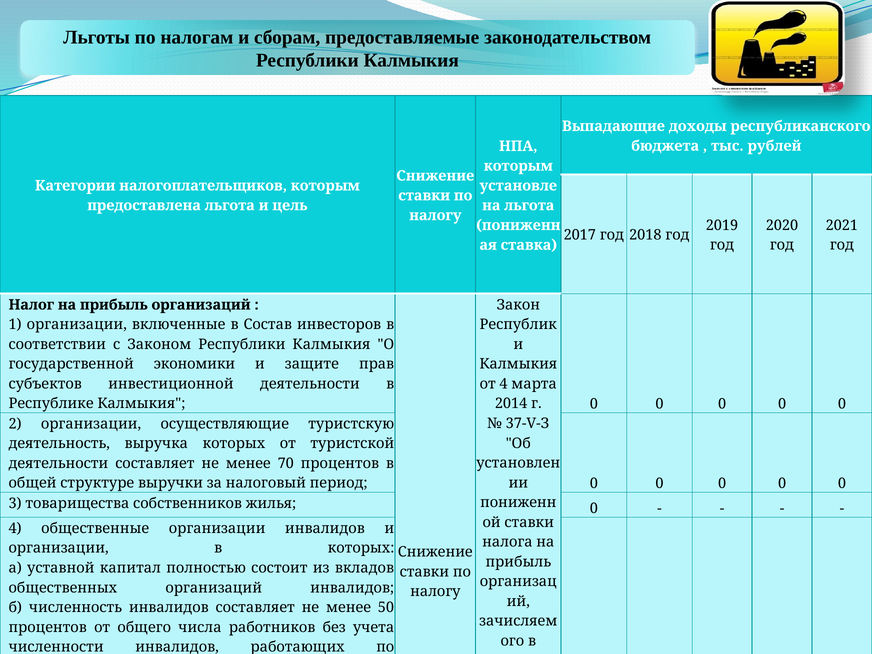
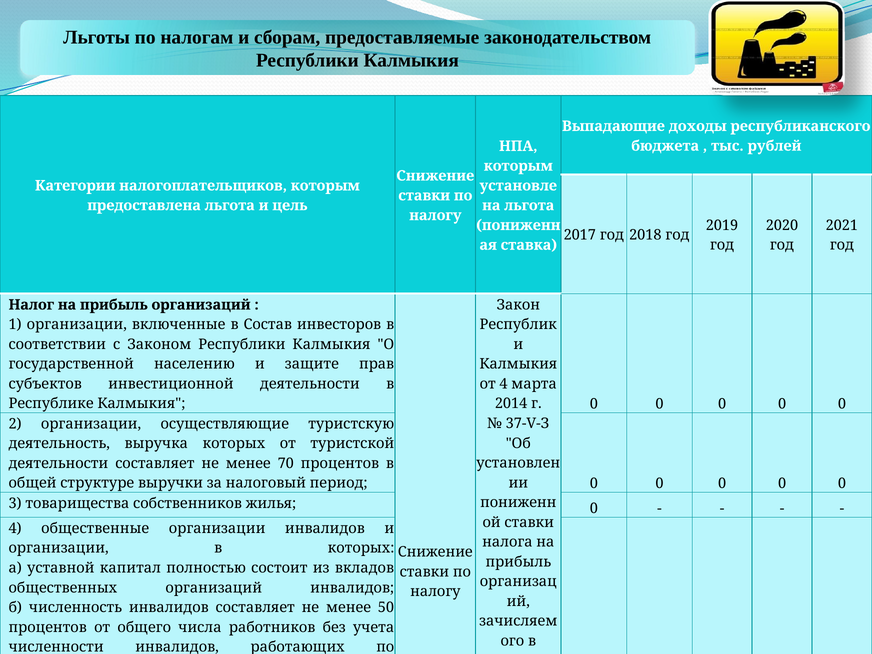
экономики: экономики -> населению
